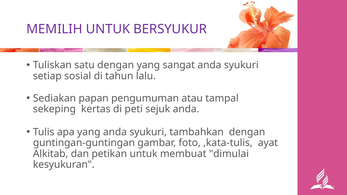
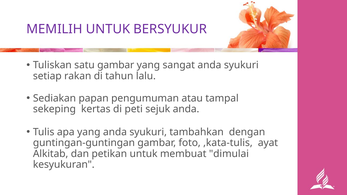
satu dengan: dengan -> gambar
sosial: sosial -> rakan
